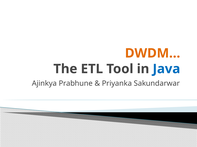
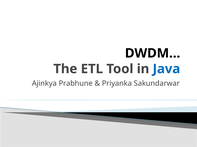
DWDM… colour: orange -> black
